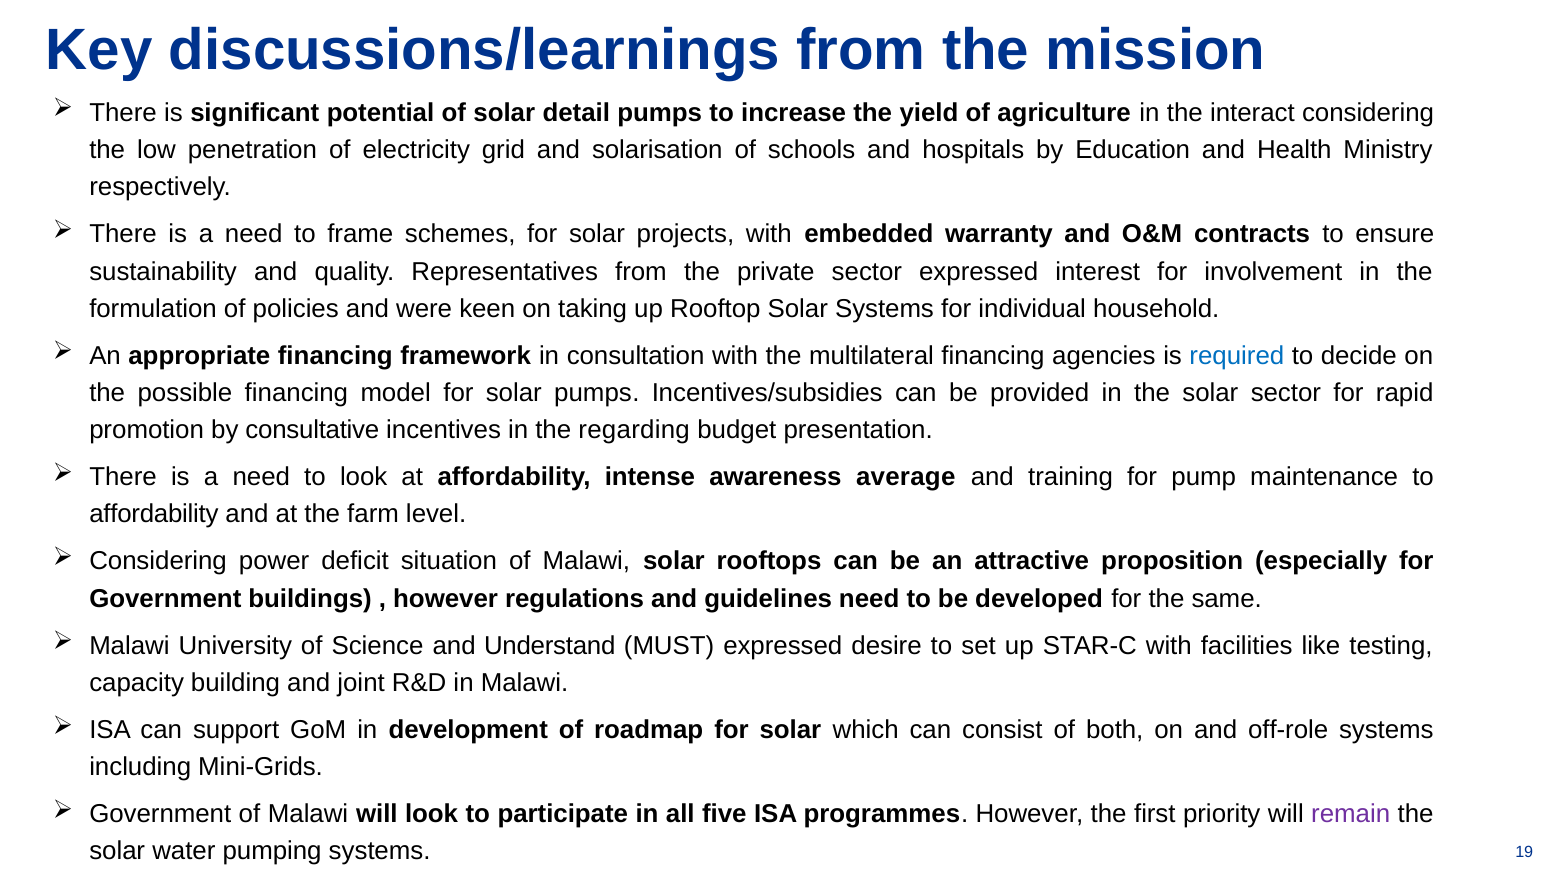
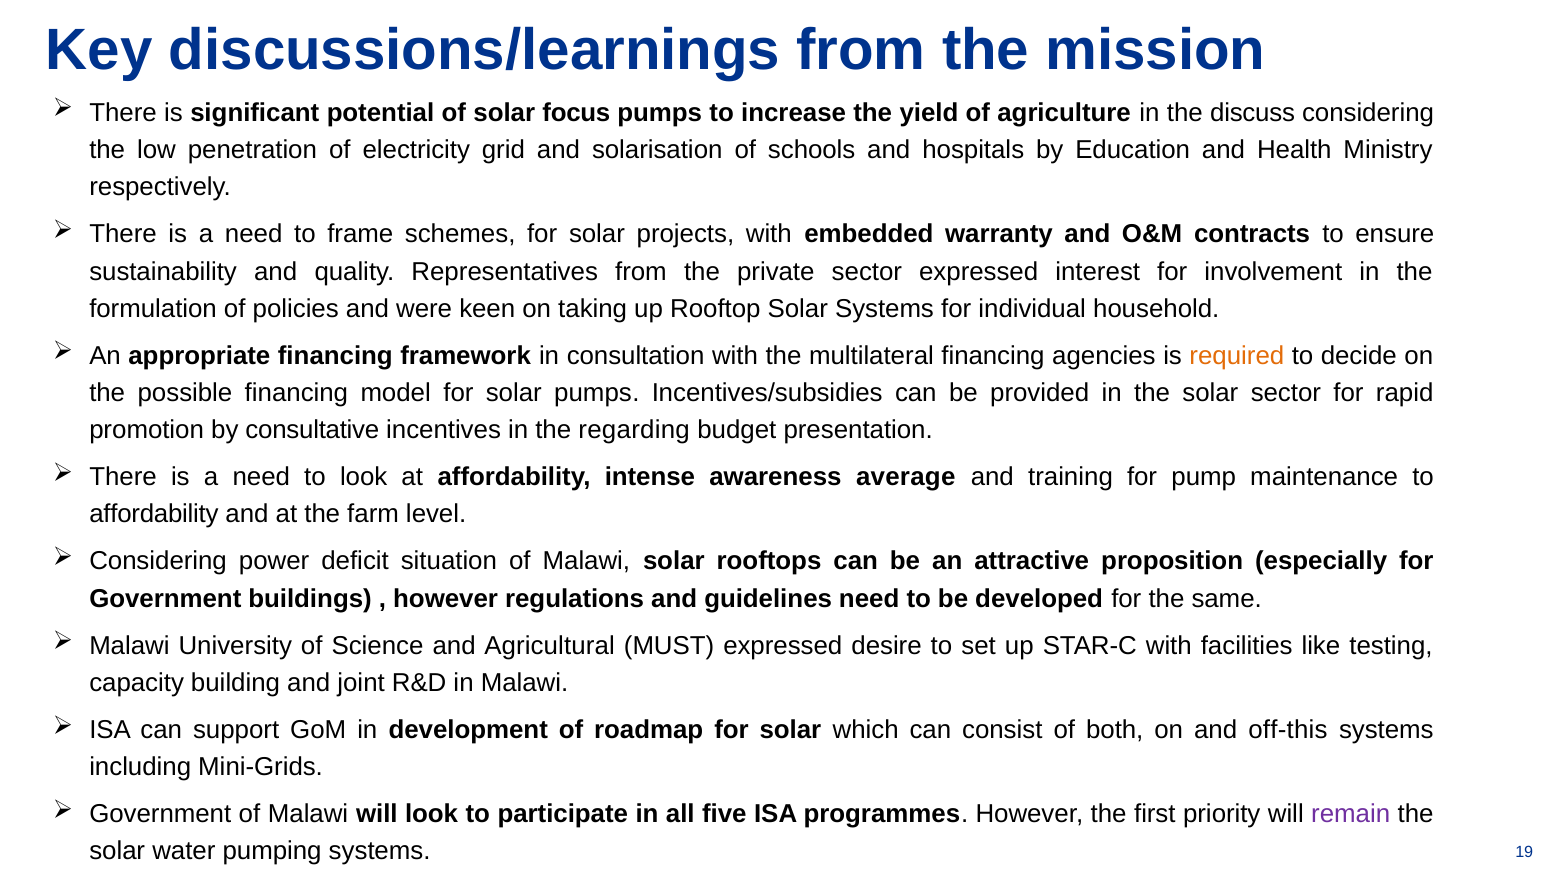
detail: detail -> focus
interact: interact -> discuss
required colour: blue -> orange
Understand: Understand -> Agricultural
off-role: off-role -> off-this
